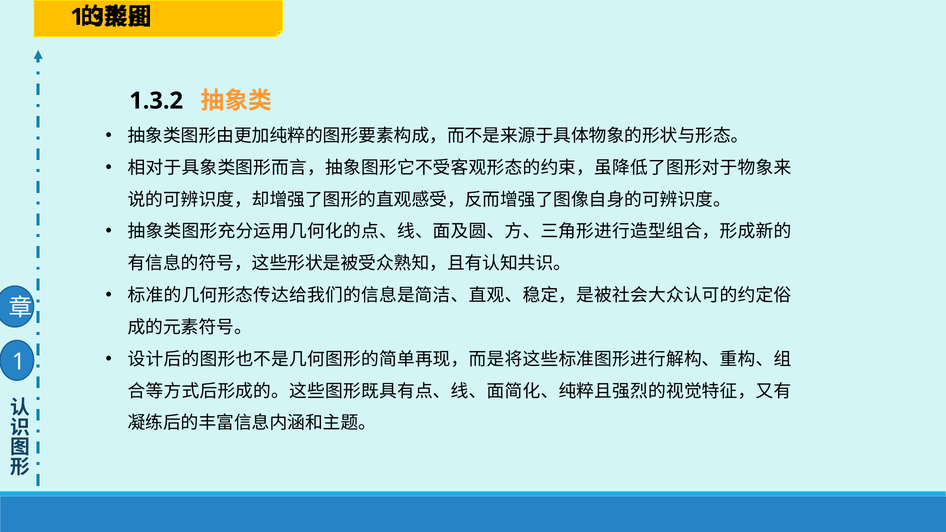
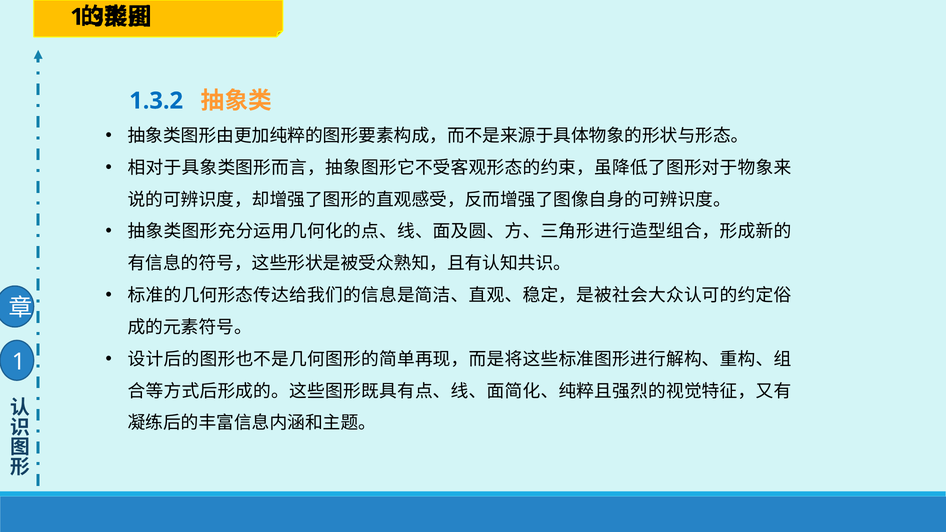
1.3.2 colour: black -> blue
